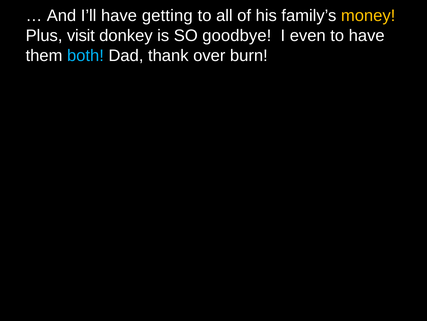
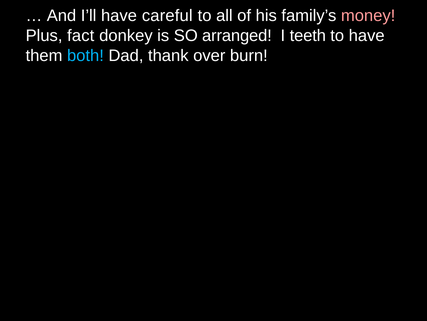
getting: getting -> careful
money colour: yellow -> pink
visit: visit -> fact
goodbye: goodbye -> arranged
even: even -> teeth
